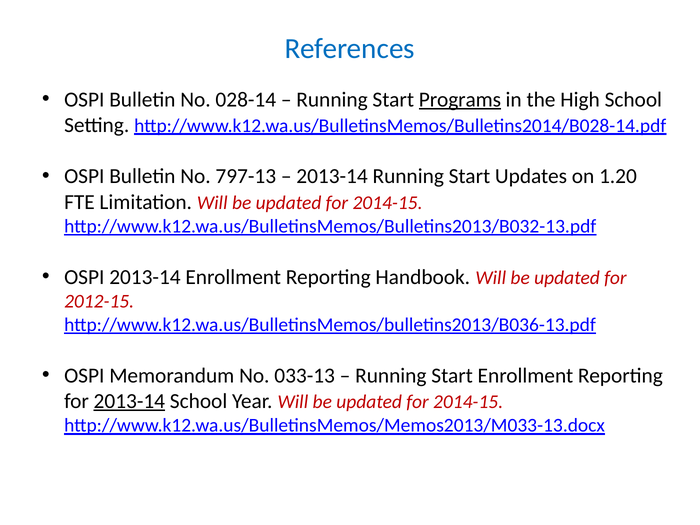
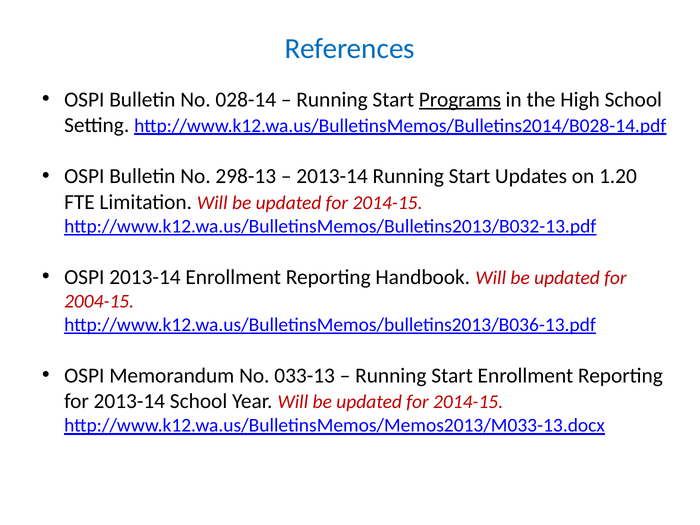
797-13: 797-13 -> 298-13
2012-15: 2012-15 -> 2004-15
2013-14 at (129, 401) underline: present -> none
